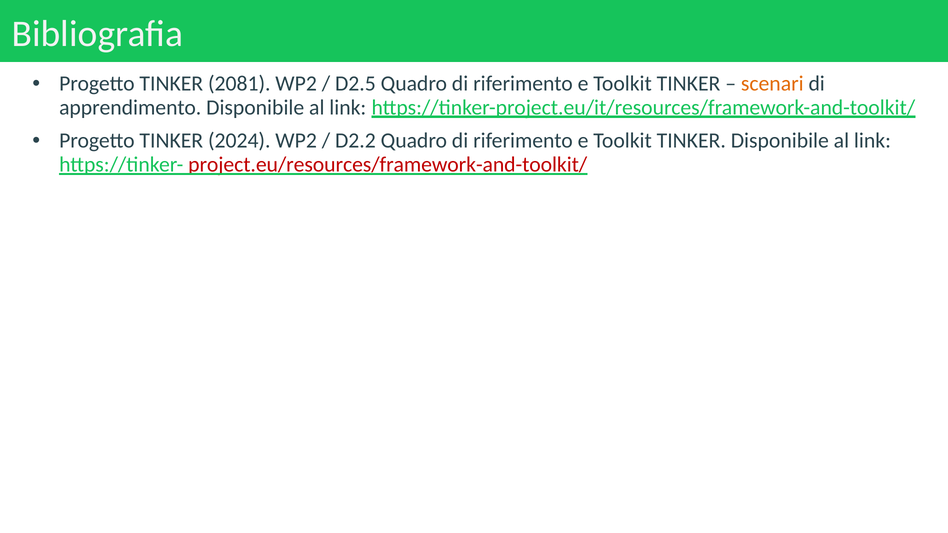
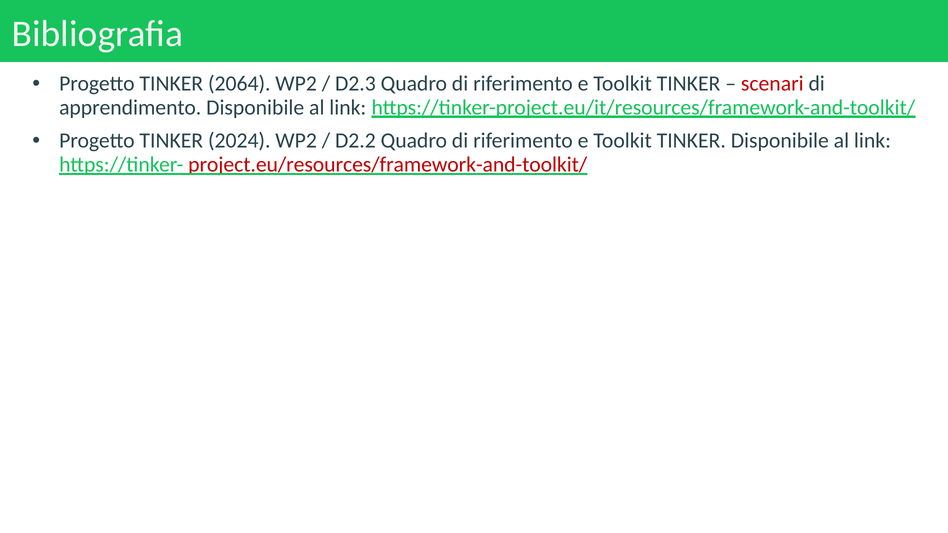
2081: 2081 -> 2064
D2.5: D2.5 -> D2.3
scenari colour: orange -> red
